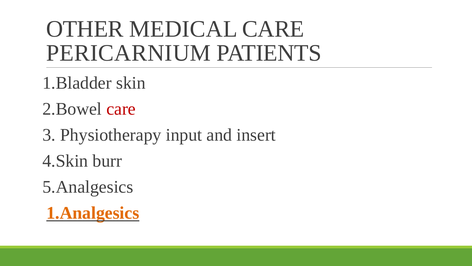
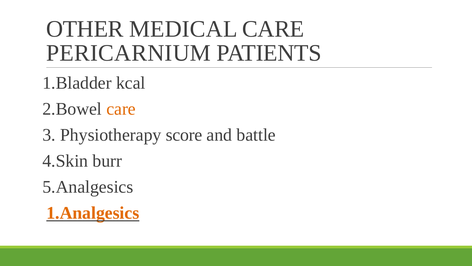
skin: skin -> kcal
care at (121, 109) colour: red -> orange
input: input -> score
insert: insert -> battle
